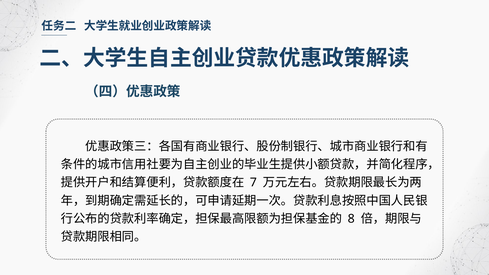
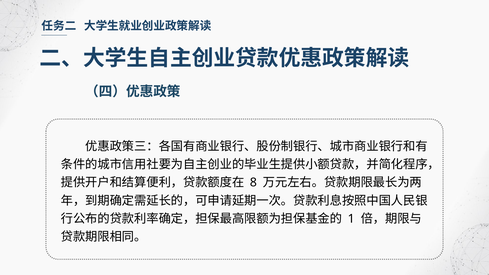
7: 7 -> 8
8: 8 -> 1
